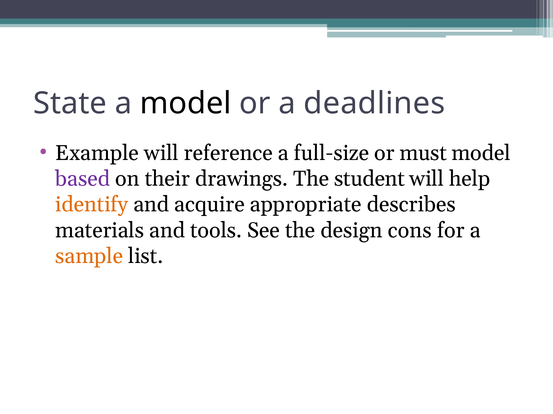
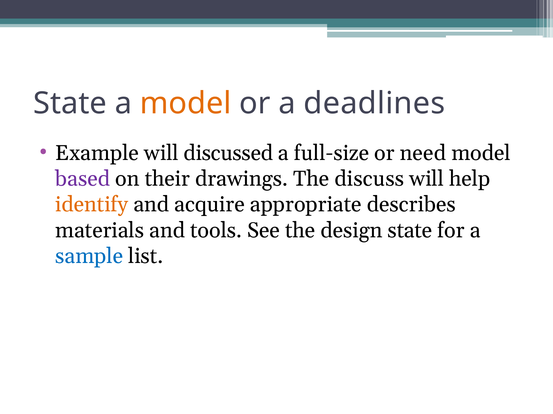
model at (186, 104) colour: black -> orange
reference: reference -> discussed
must: must -> need
student: student -> discuss
design cons: cons -> state
sample colour: orange -> blue
